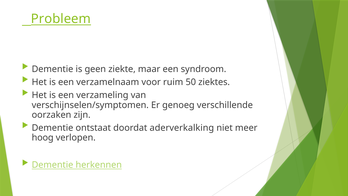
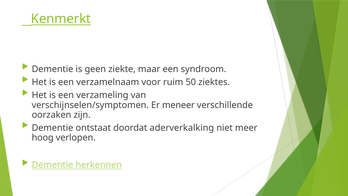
Probleem: Probleem -> Kenmerkt
genoeg: genoeg -> meneer
